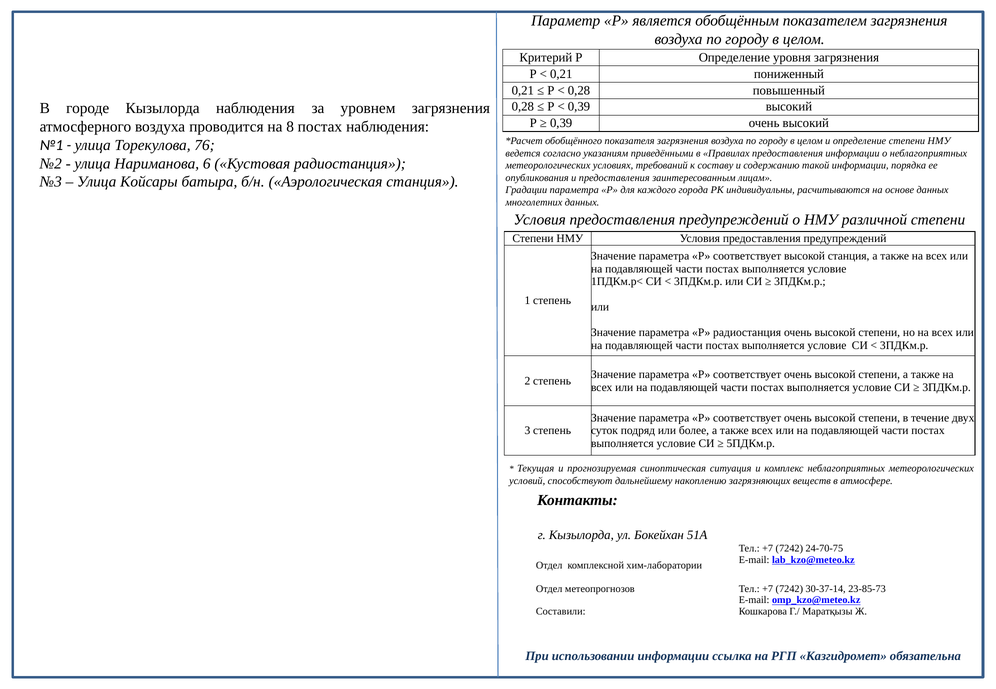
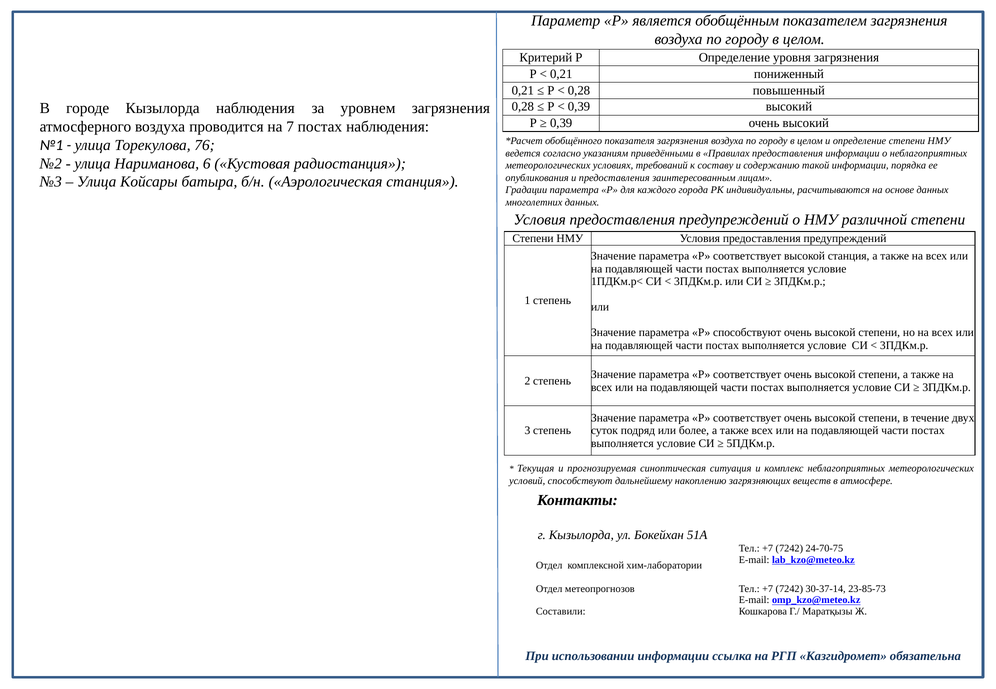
8: 8 -> 7
Р радиостанция: радиостанция -> способствуют
